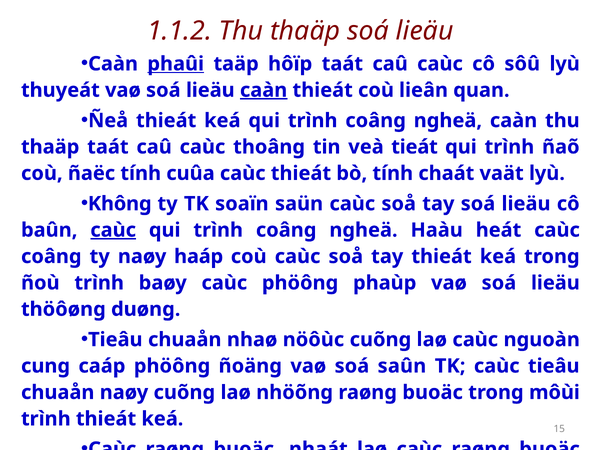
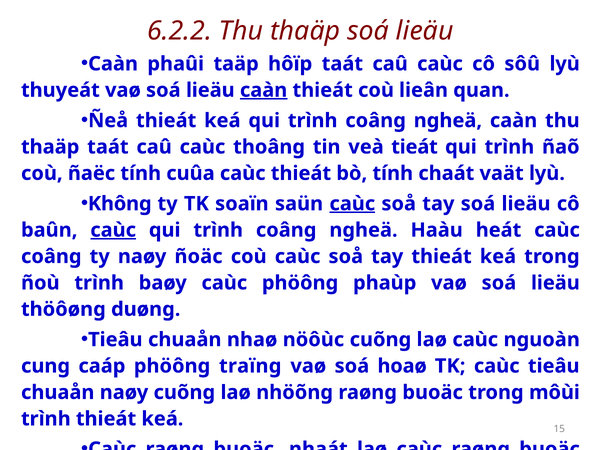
1.1.2: 1.1.2 -> 6.2.2
phaûi underline: present -> none
caùc at (352, 204) underline: none -> present
haáp: haáp -> ñoäc
ñoäng: ñoäng -> traïng
saûn: saûn -> hoaø
